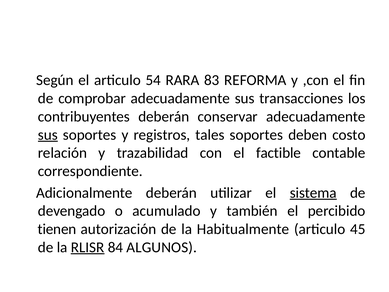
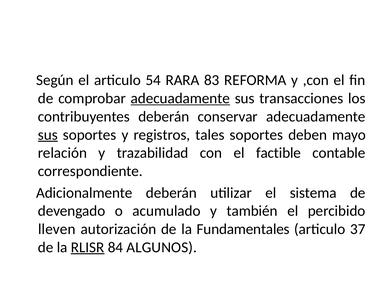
adecuadamente at (180, 98) underline: none -> present
costo: costo -> mayo
sistema underline: present -> none
tienen: tienen -> lleven
Habitualmente: Habitualmente -> Fundamentales
45: 45 -> 37
